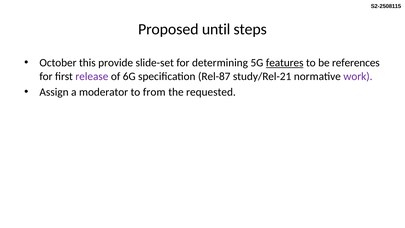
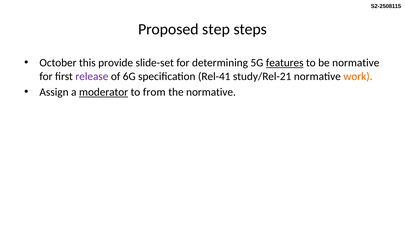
until: until -> step
be references: references -> normative
Rel-87: Rel-87 -> Rel-41
work colour: purple -> orange
moderator underline: none -> present
the requested: requested -> normative
